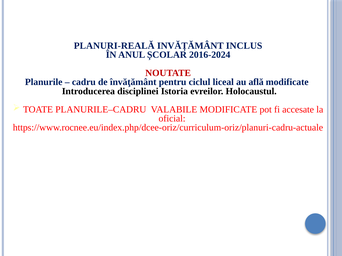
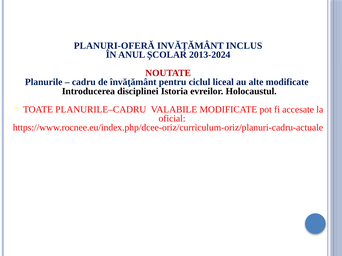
PLANURI-REALĂ: PLANURI-REALĂ -> PLANURI-OFERĂ
2016-2024: 2016-2024 -> 2013-2024
află: află -> alte
